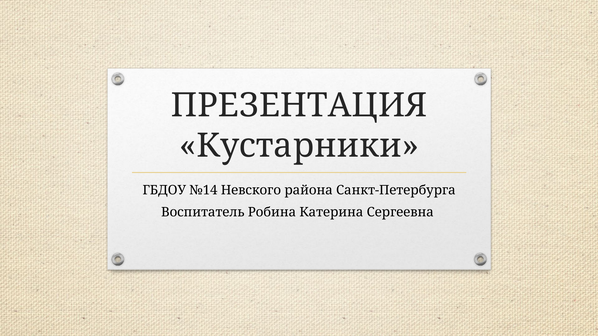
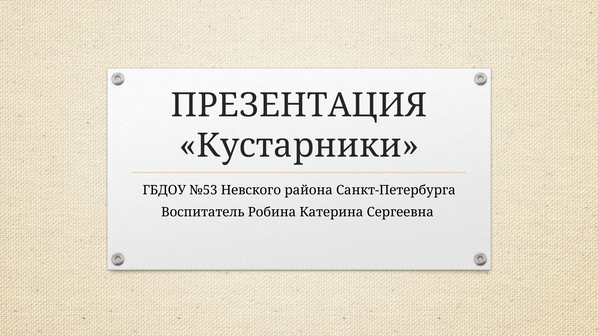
№14: №14 -> №53
